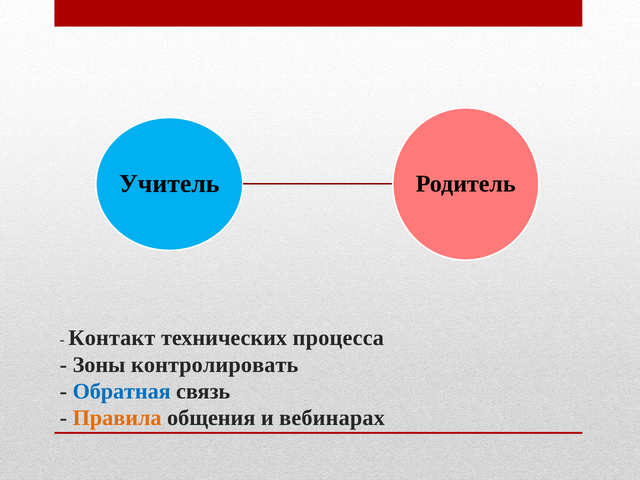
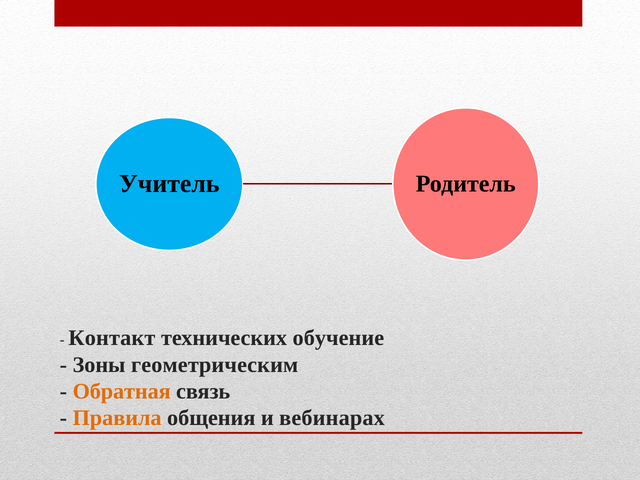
процесса: процесса -> обучение
контролировать: контролировать -> геометрическим
Обратная colour: blue -> orange
